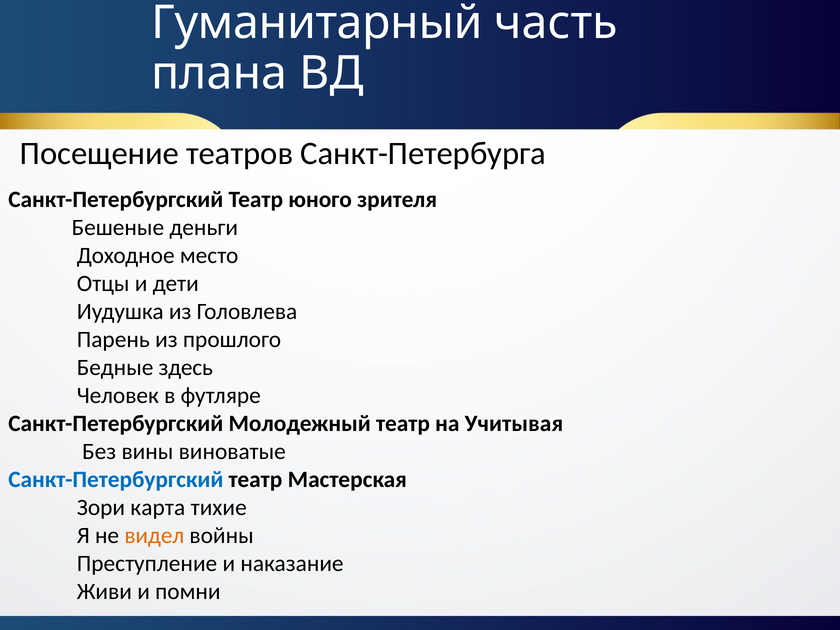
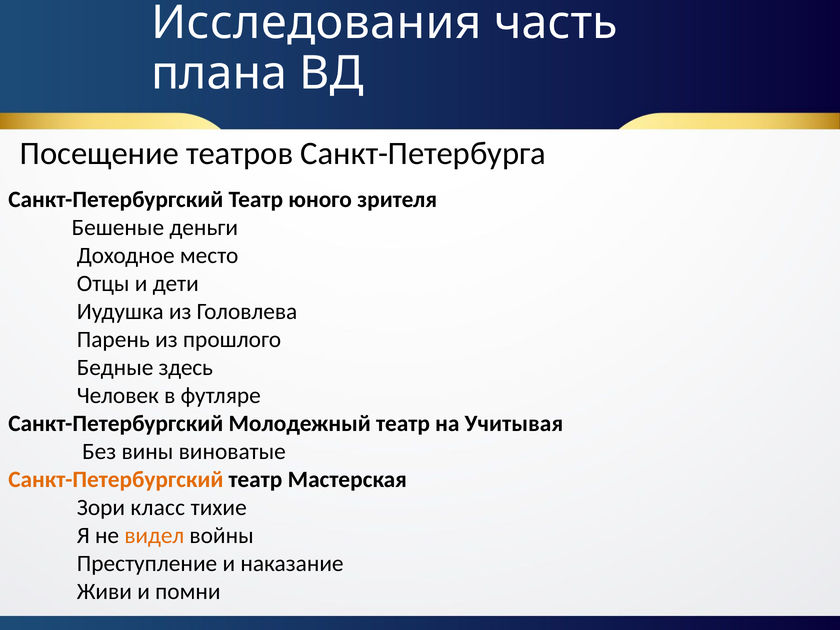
Гуманитарный: Гуманитарный -> Исследования
Санкт-Петербургский at (116, 480) colour: blue -> orange
карта: карта -> класс
